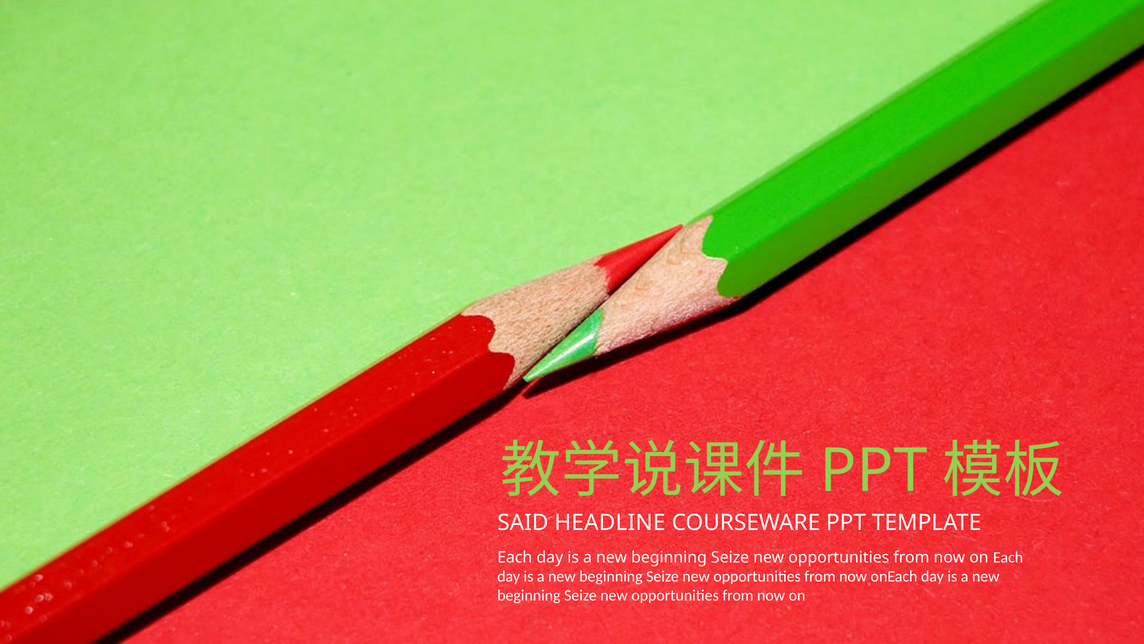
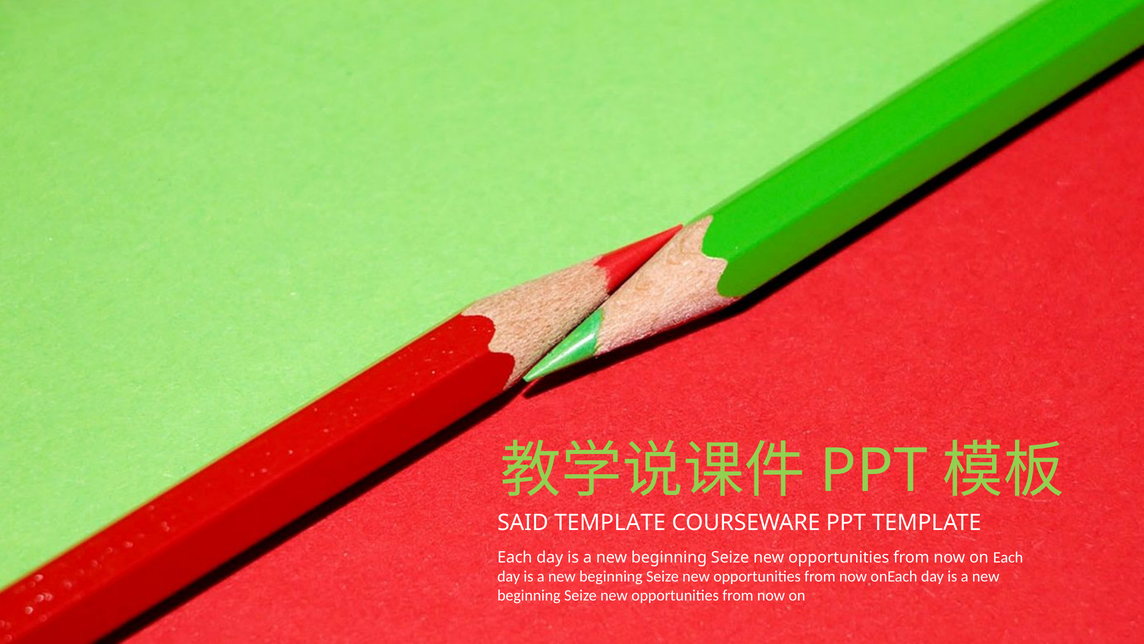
SAID HEADLINE: HEADLINE -> TEMPLATE
